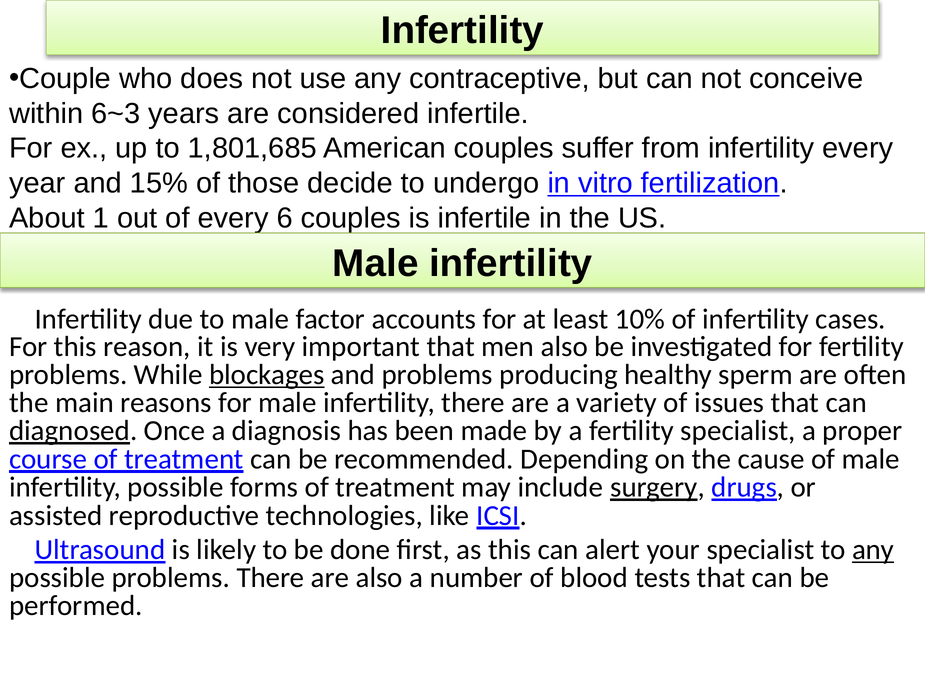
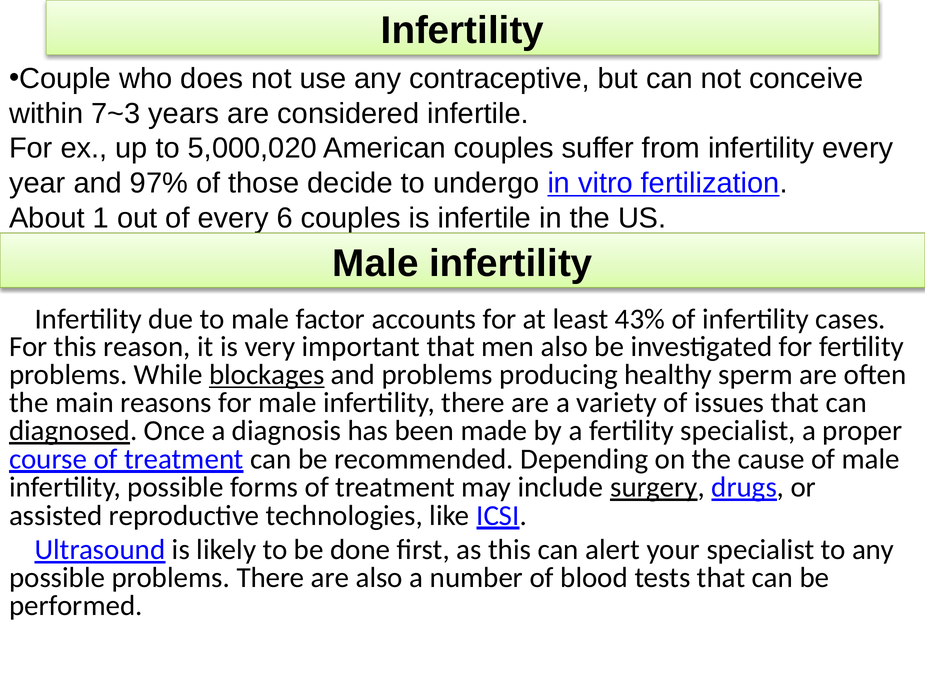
6~3: 6~3 -> 7~3
1,801,685: 1,801,685 -> 5,000,020
15%: 15% -> 97%
10%: 10% -> 43%
any at (873, 550) underline: present -> none
